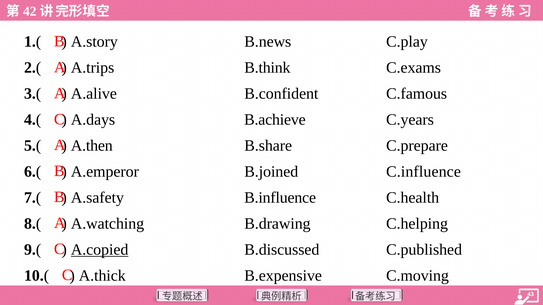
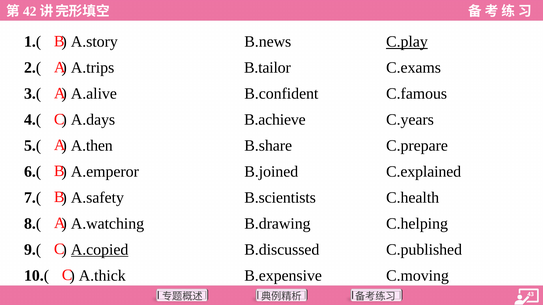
C.play underline: none -> present
B.think: B.think -> B.tailor
C.influence: C.influence -> C.explained
B.influence: B.influence -> B.scientists
